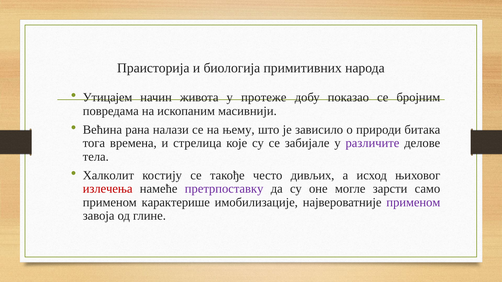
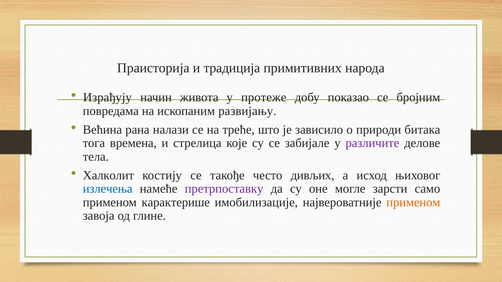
биологија: биологија -> традиција
Утицајем: Утицајем -> Израђују
масивнији: масивнији -> развијању
њему: њему -> треће
излечења colour: red -> blue
применом at (413, 203) colour: purple -> orange
